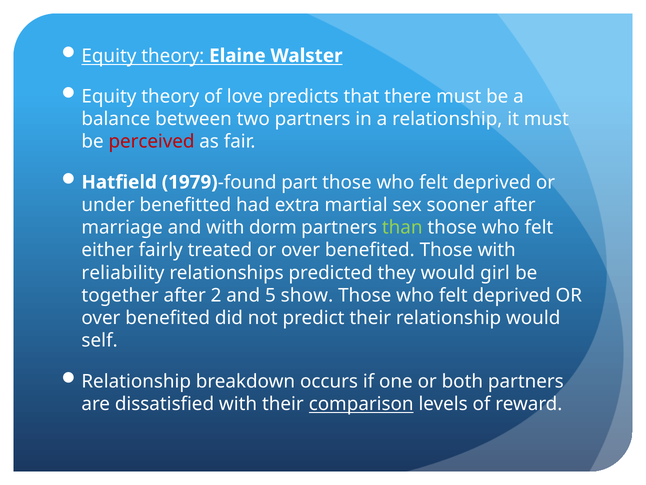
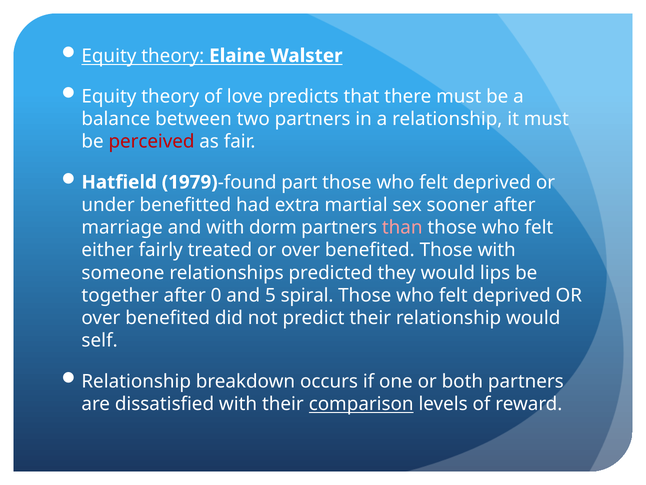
than colour: light green -> pink
reliability: reliability -> someone
girl: girl -> lips
2: 2 -> 0
show: show -> spiral
